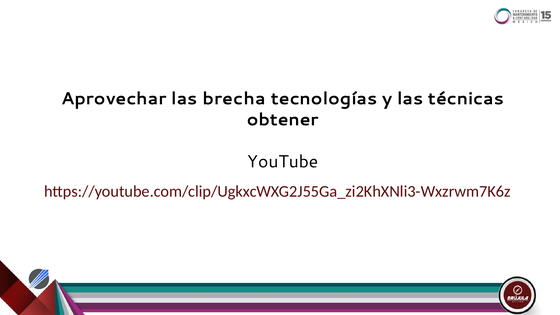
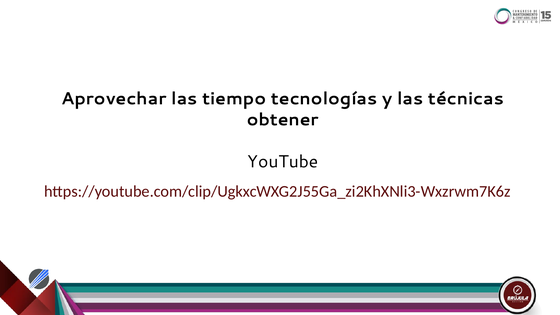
brecha: brecha -> tiempo
